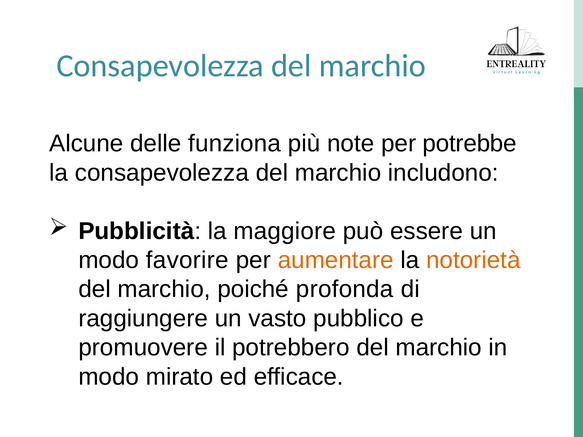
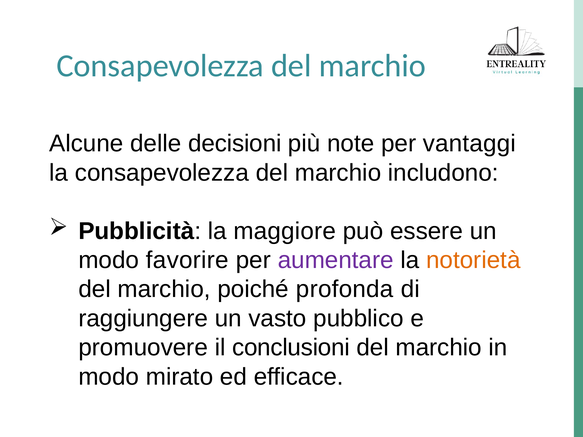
funziona: funziona -> decisioni
potrebbe: potrebbe -> vantaggi
aumentare colour: orange -> purple
potrebbero: potrebbero -> conclusioni
